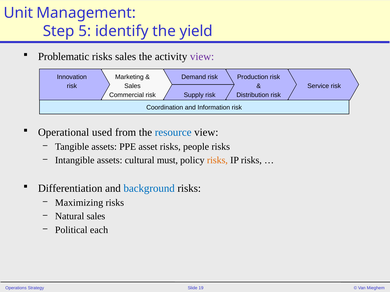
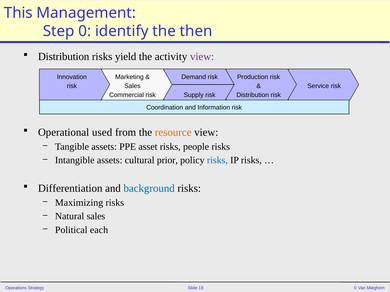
Unit: Unit -> This
5: 5 -> 0
yield: yield -> then
Problematic at (64, 57): Problematic -> Distribution
risks sales: sales -> yield
resource colour: blue -> orange
must: must -> prior
risks at (217, 160) colour: orange -> blue
